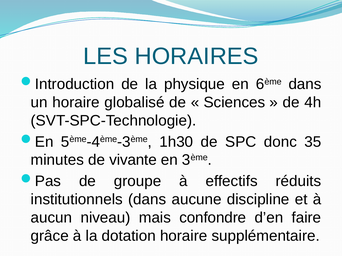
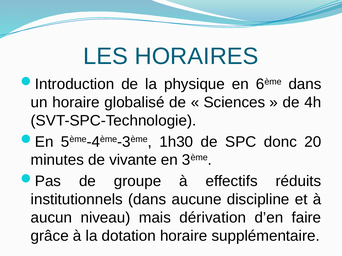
35: 35 -> 20
confondre: confondre -> dérivation
